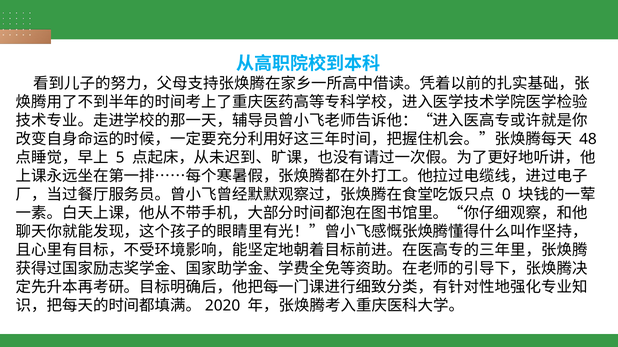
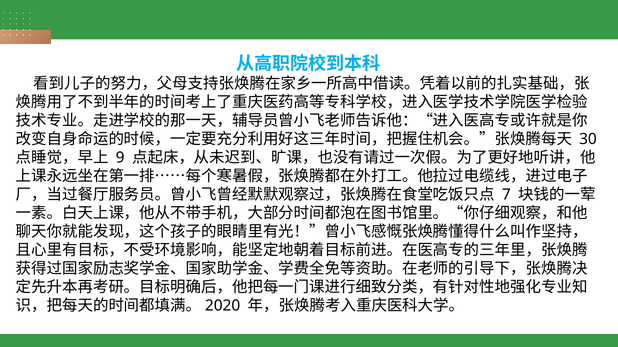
48: 48 -> 30
5: 5 -> 9
0: 0 -> 7
